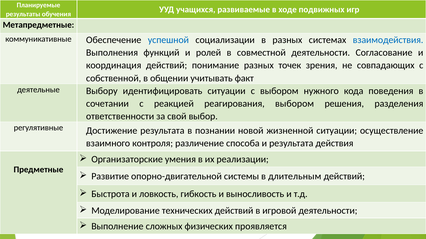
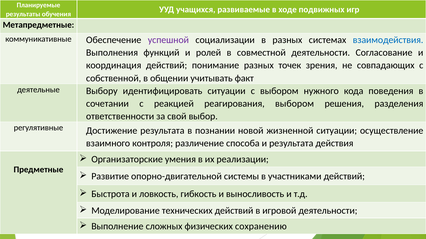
успешной colour: blue -> purple
длительным: длительным -> участниками
проявляется: проявляется -> сохранению
